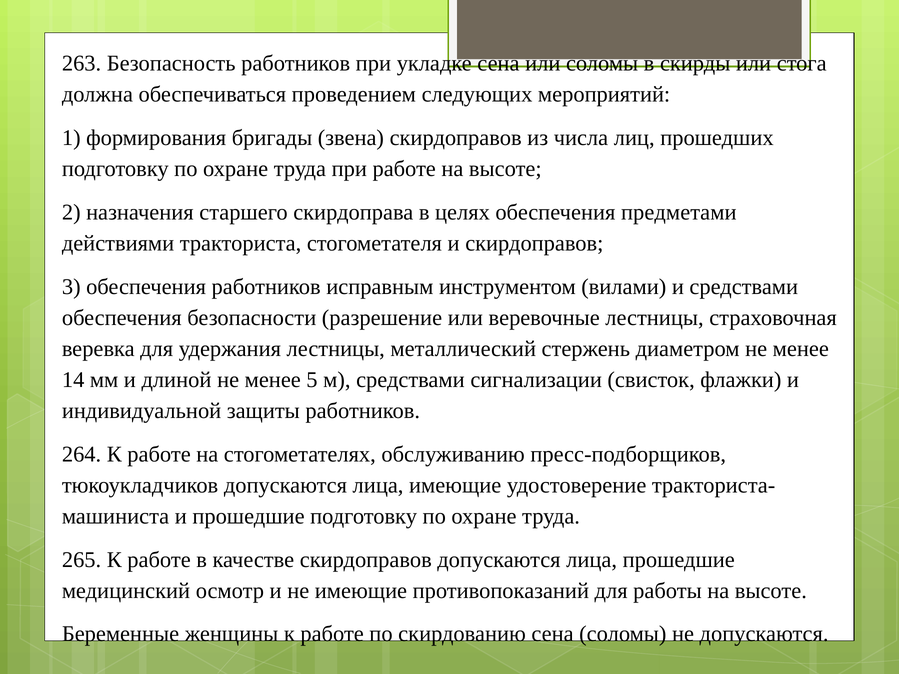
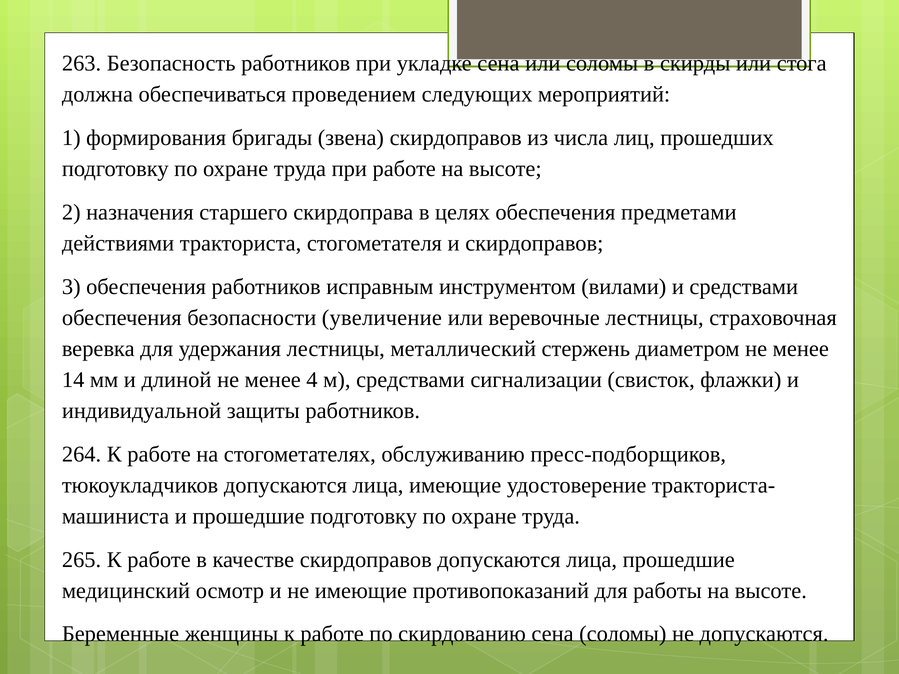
разрешение: разрешение -> увеличение
5: 5 -> 4
